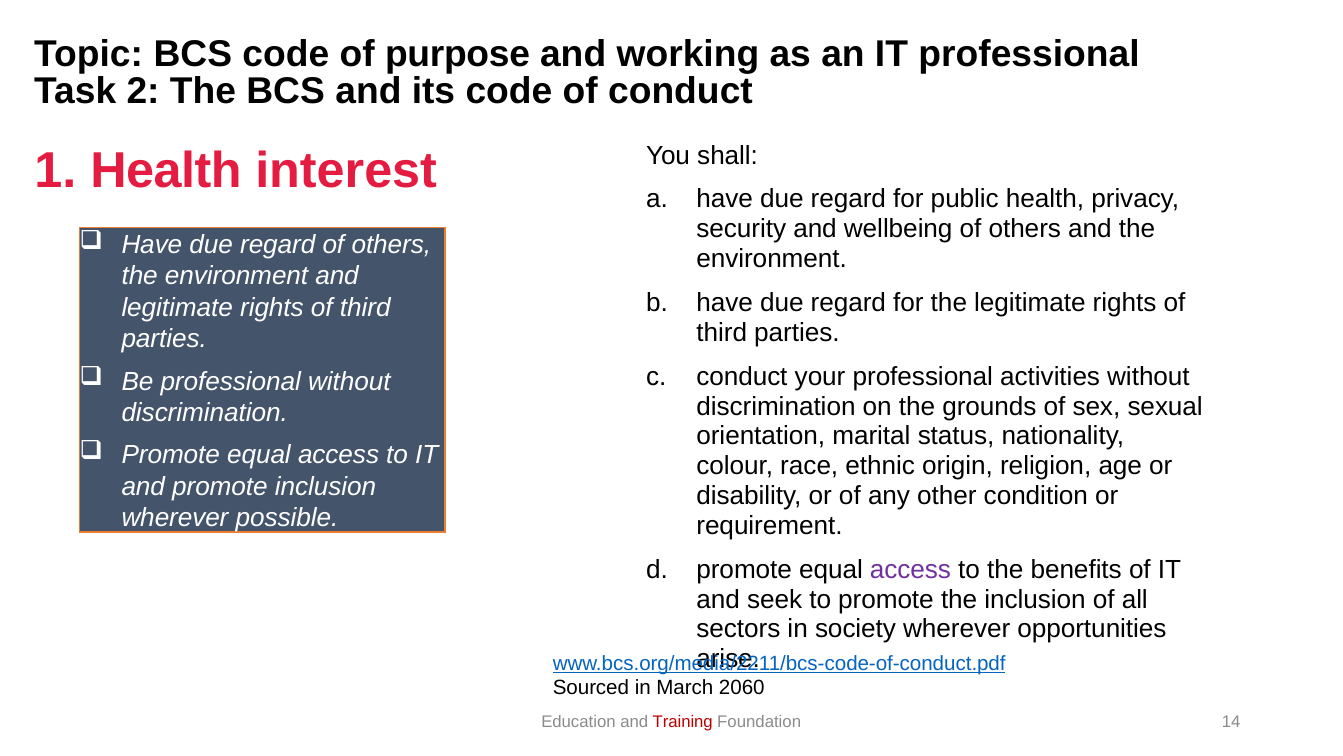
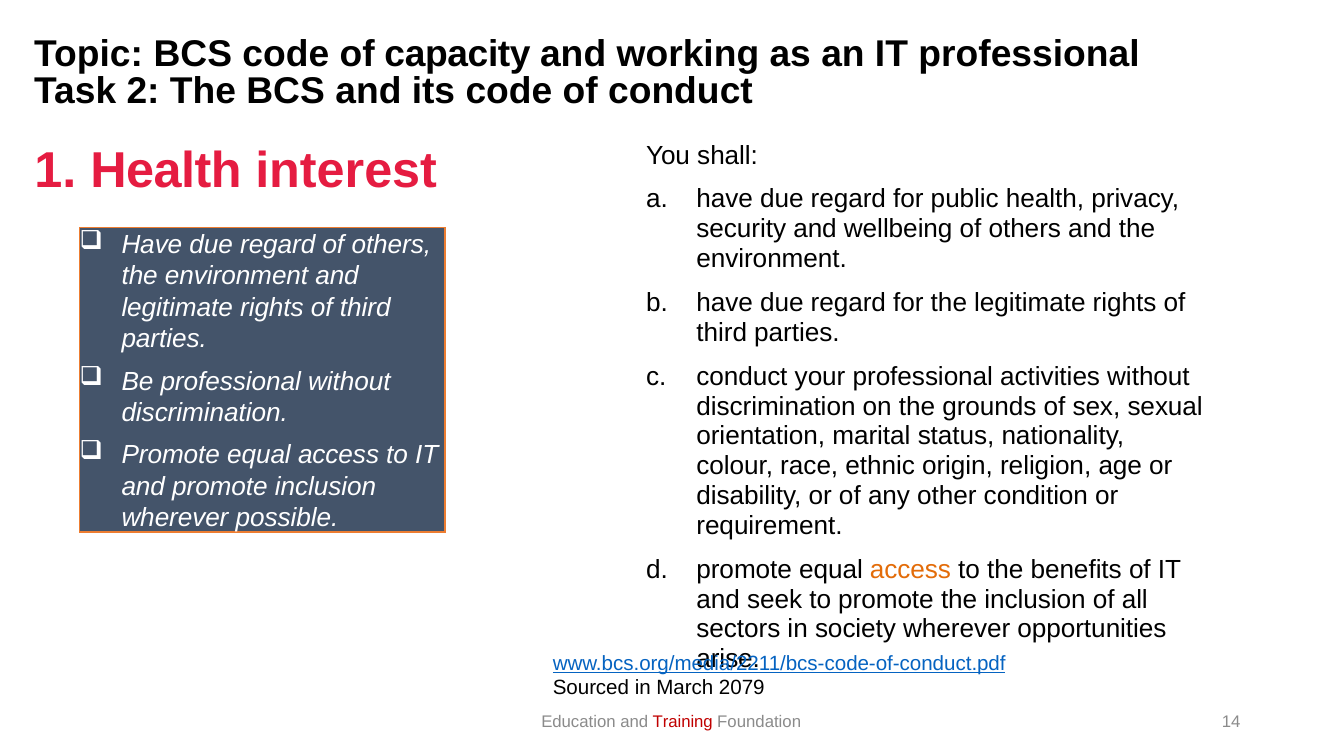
purpose: purpose -> capacity
access at (911, 569) colour: purple -> orange
2060: 2060 -> 2079
